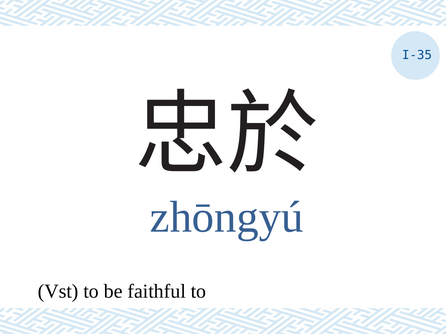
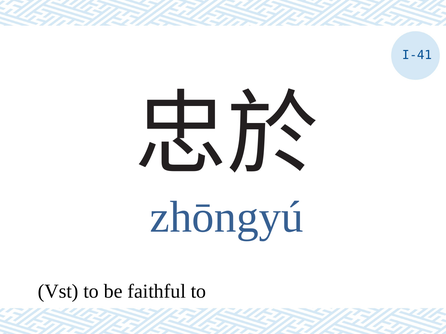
I-35: I-35 -> I-41
